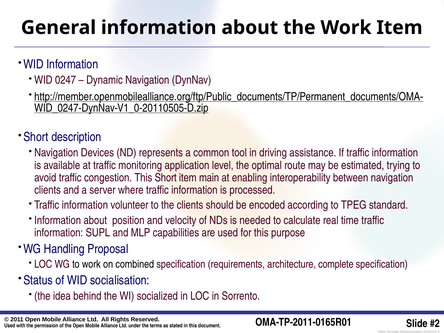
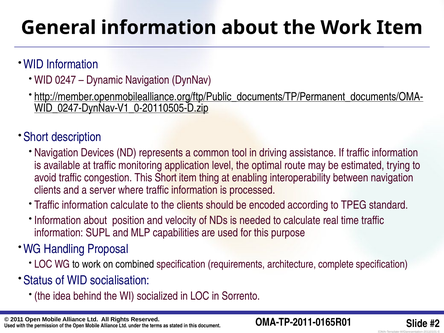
main: main -> thing
information volunteer: volunteer -> calculate
